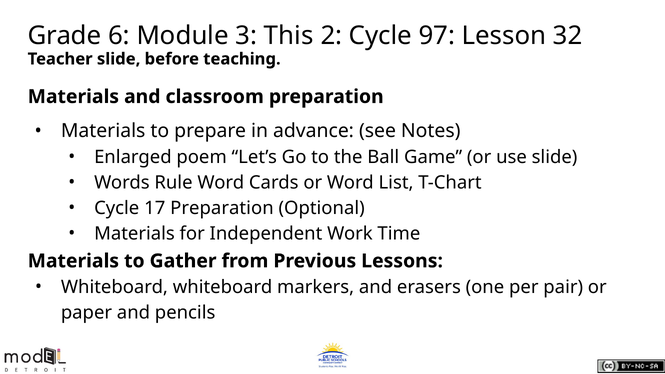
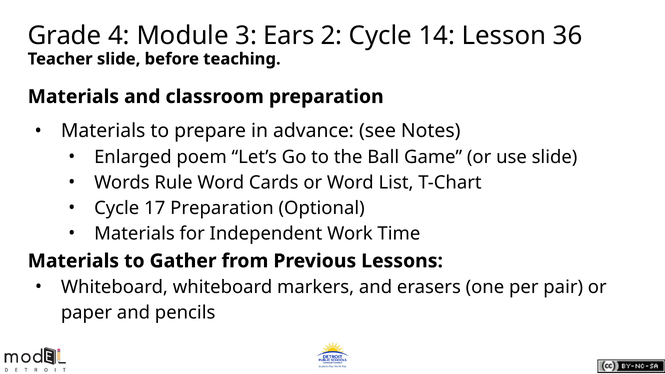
6: 6 -> 4
This: This -> Ears
97: 97 -> 14
32: 32 -> 36
